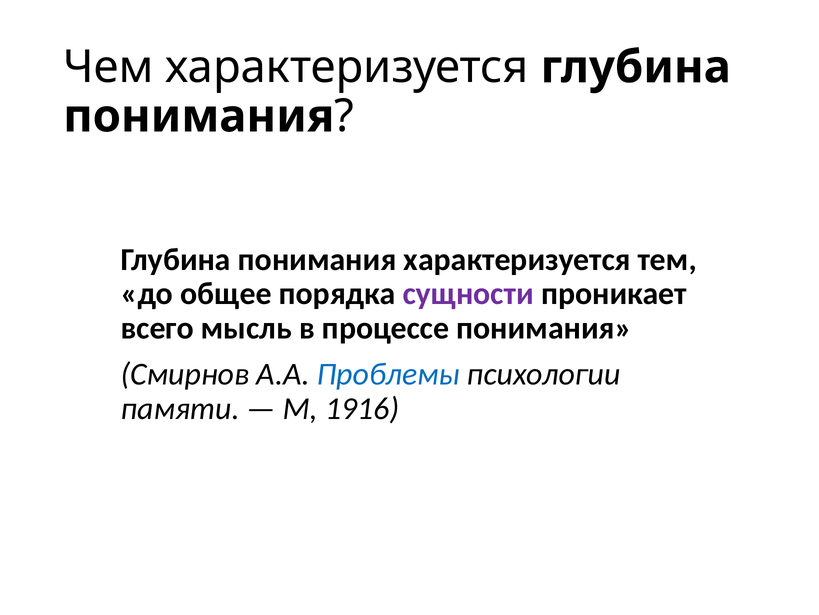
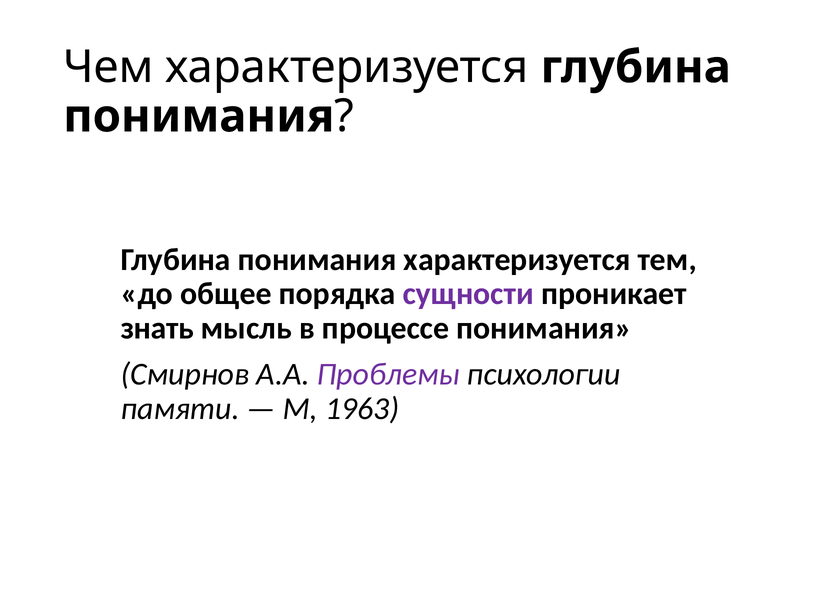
всего: всего -> знать
Проблемы colour: blue -> purple
1916: 1916 -> 1963
